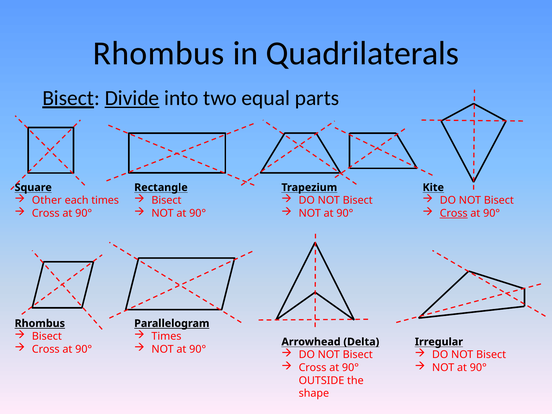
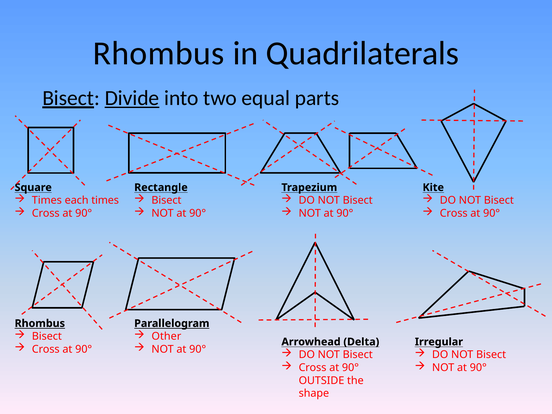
Other at (47, 200): Other -> Times
Cross at (454, 213) underline: present -> none
Times at (166, 336): Times -> Other
